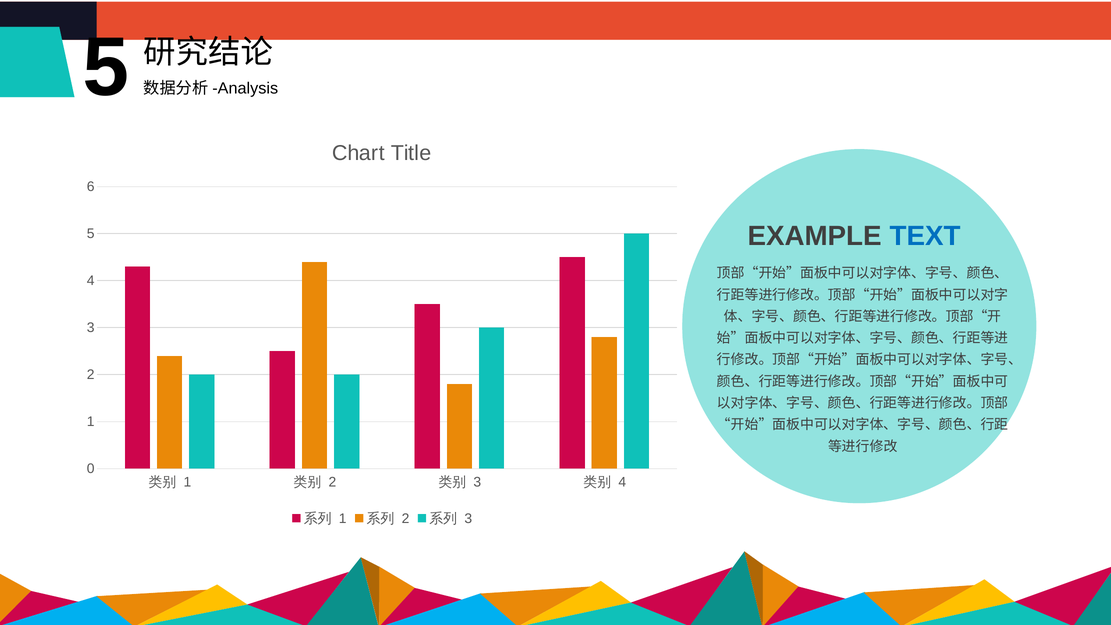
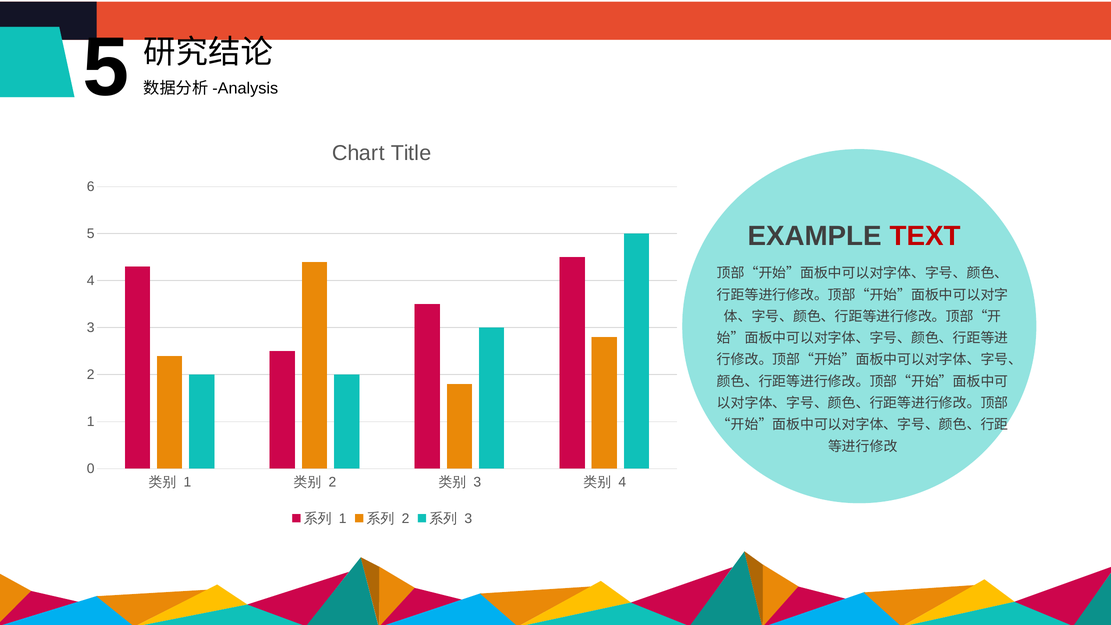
TEXT colour: blue -> red
